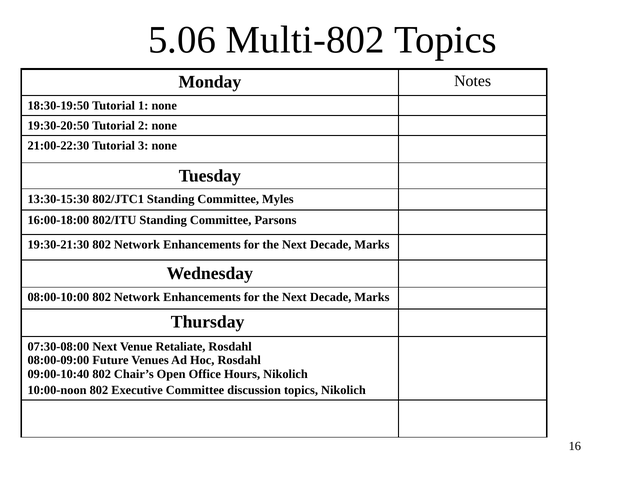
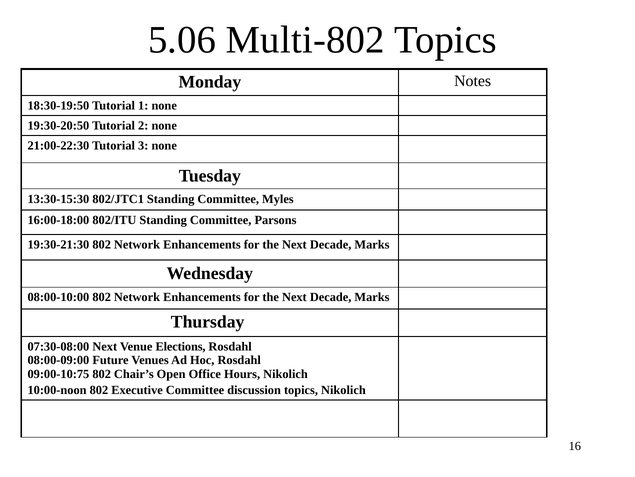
Retaliate: Retaliate -> Elections
09:00-10:40: 09:00-10:40 -> 09:00-10:75
